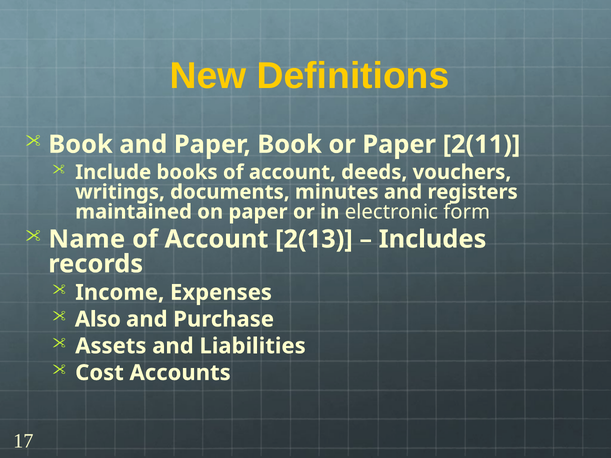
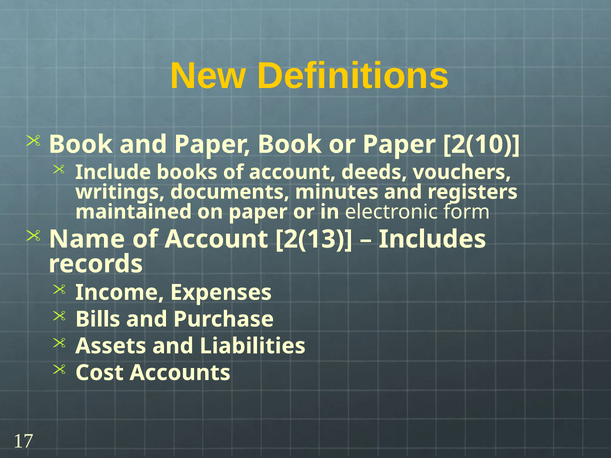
2(11: 2(11 -> 2(10
Also: Also -> Bills
